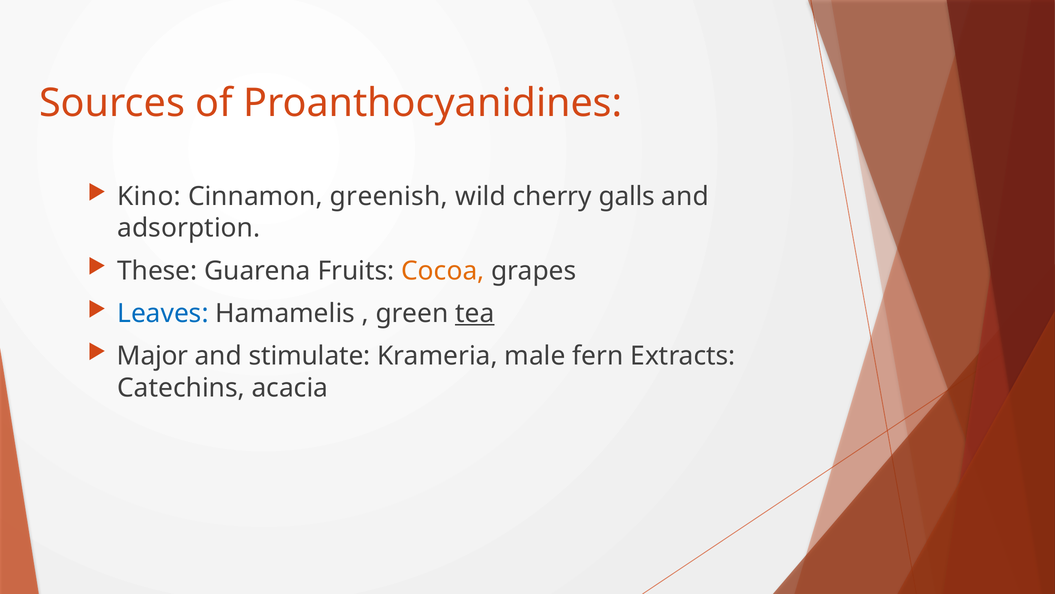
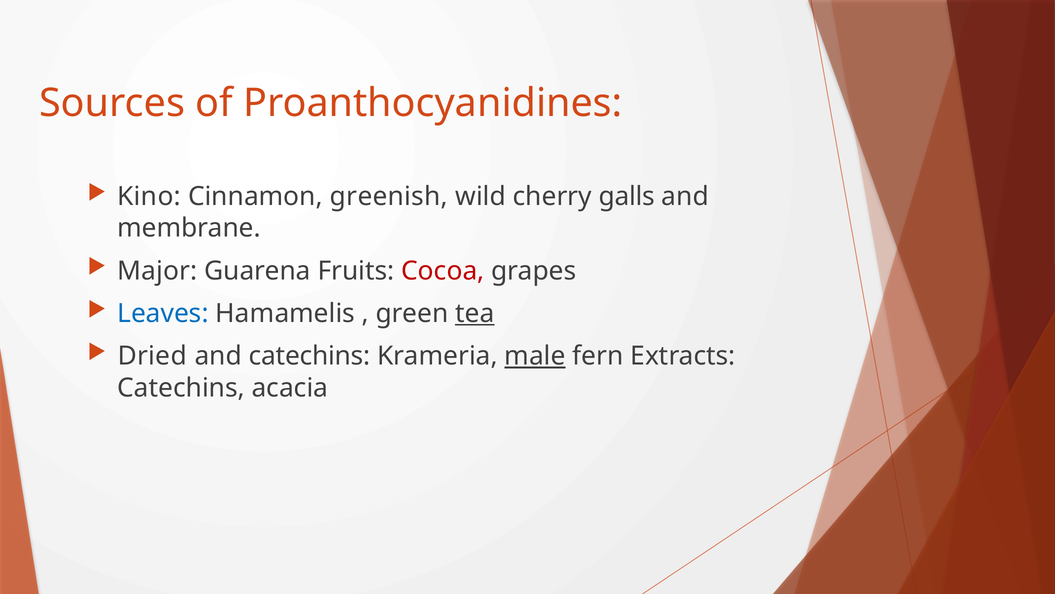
adsorption: adsorption -> membrane
These: These -> Major
Cocoa colour: orange -> red
Major: Major -> Dried
and stimulate: stimulate -> catechins
male underline: none -> present
